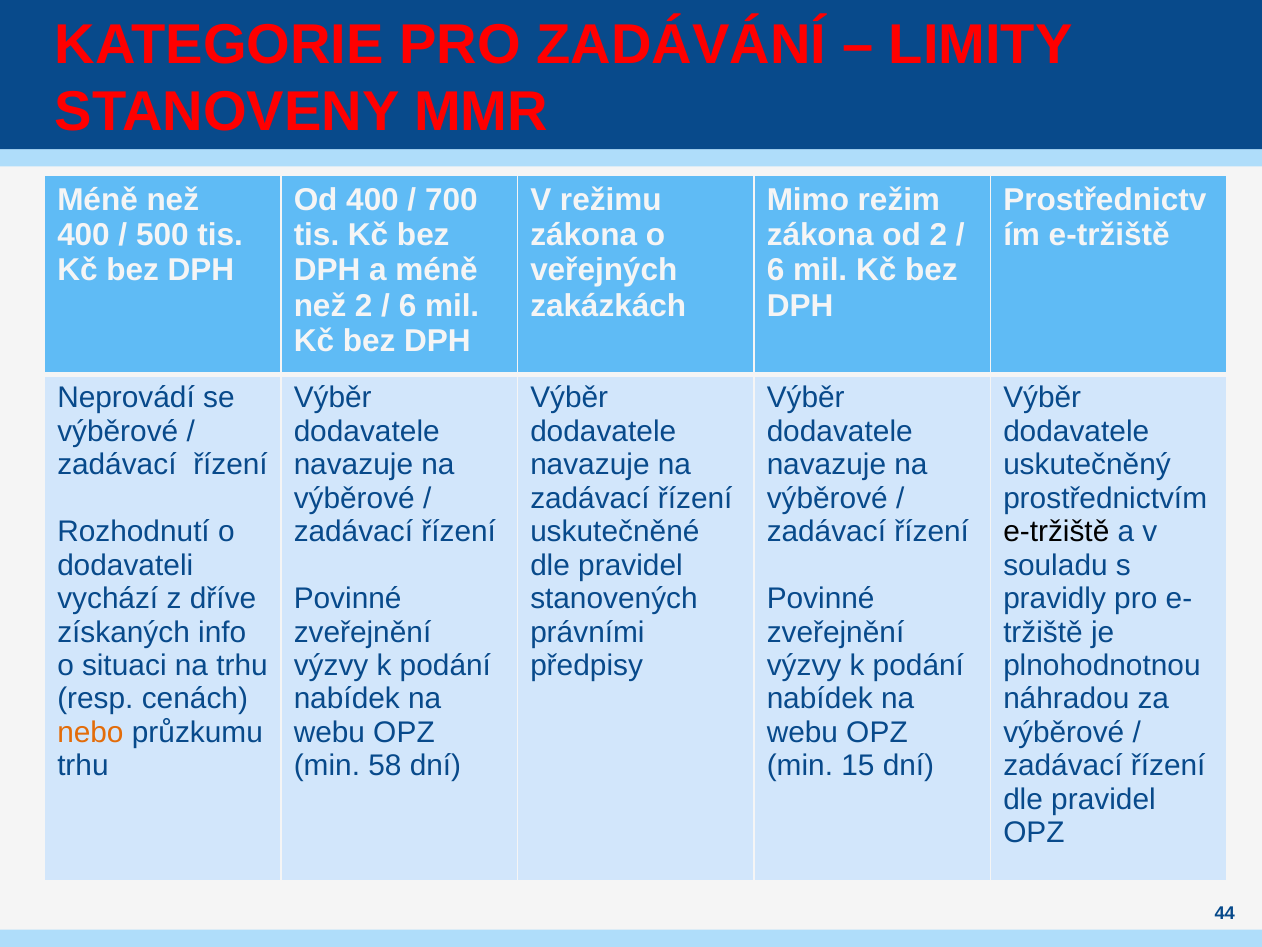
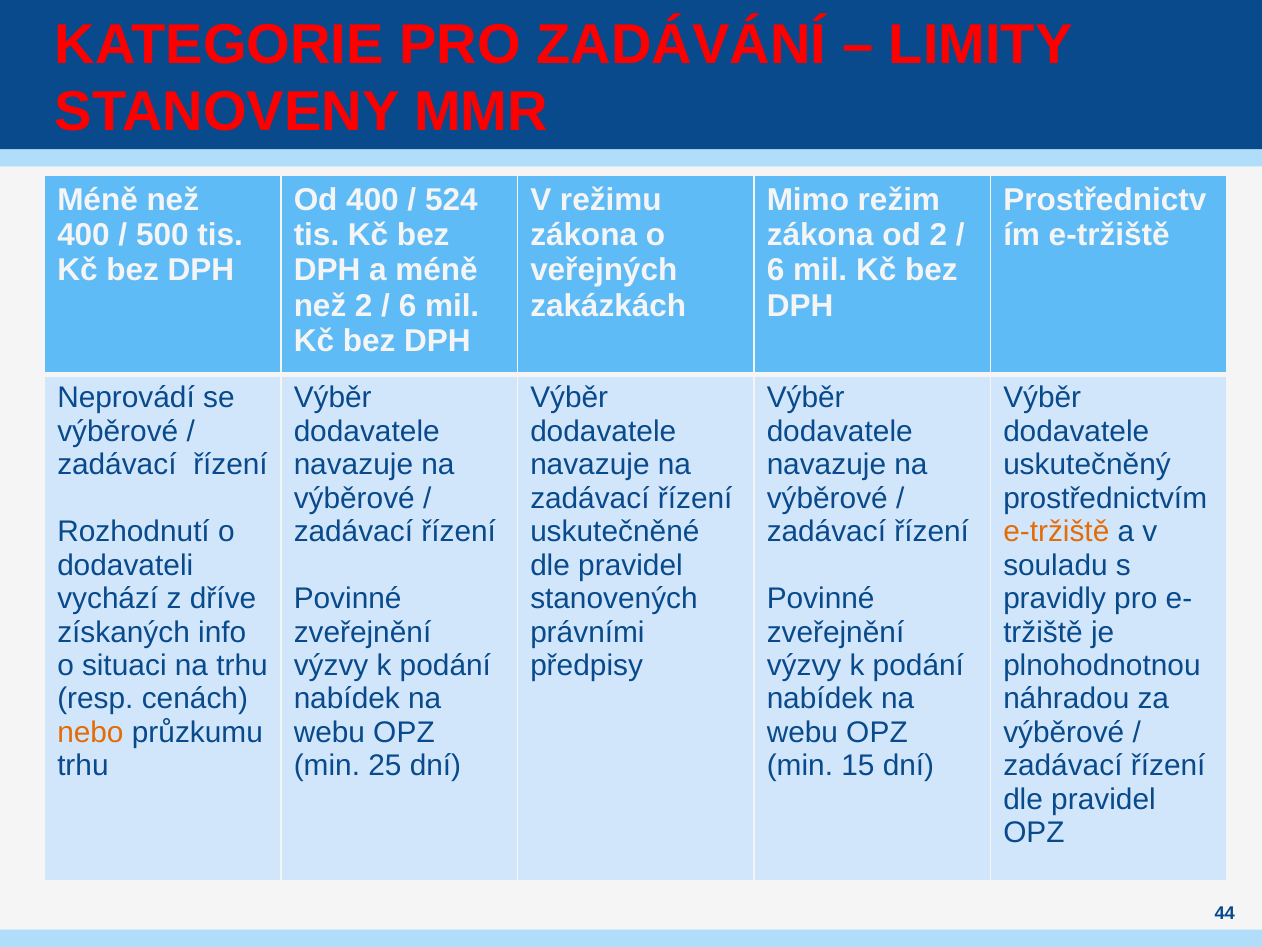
700: 700 -> 524
e-tržiště at (1056, 532) colour: black -> orange
58: 58 -> 25
